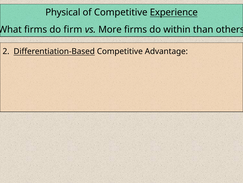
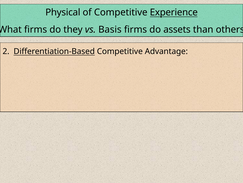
firm: firm -> they
More: More -> Basis
within: within -> assets
